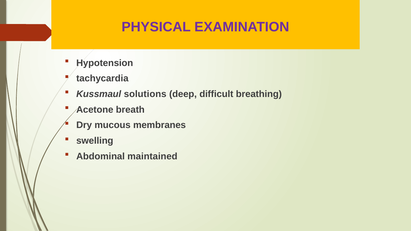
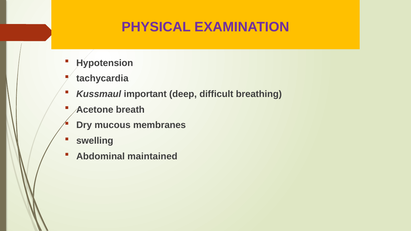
solutions: solutions -> important
